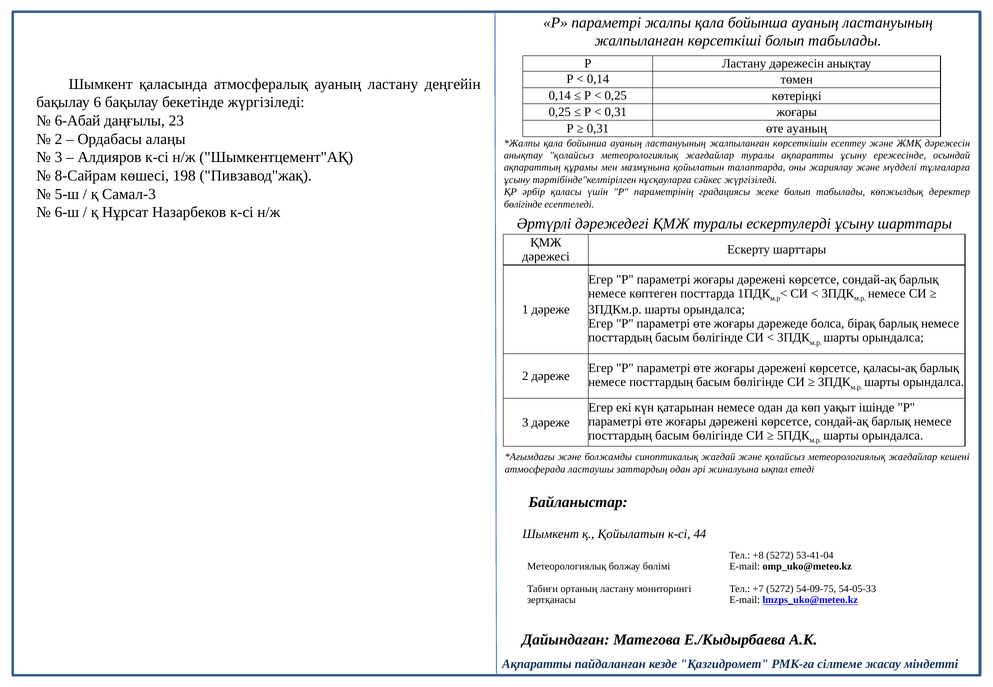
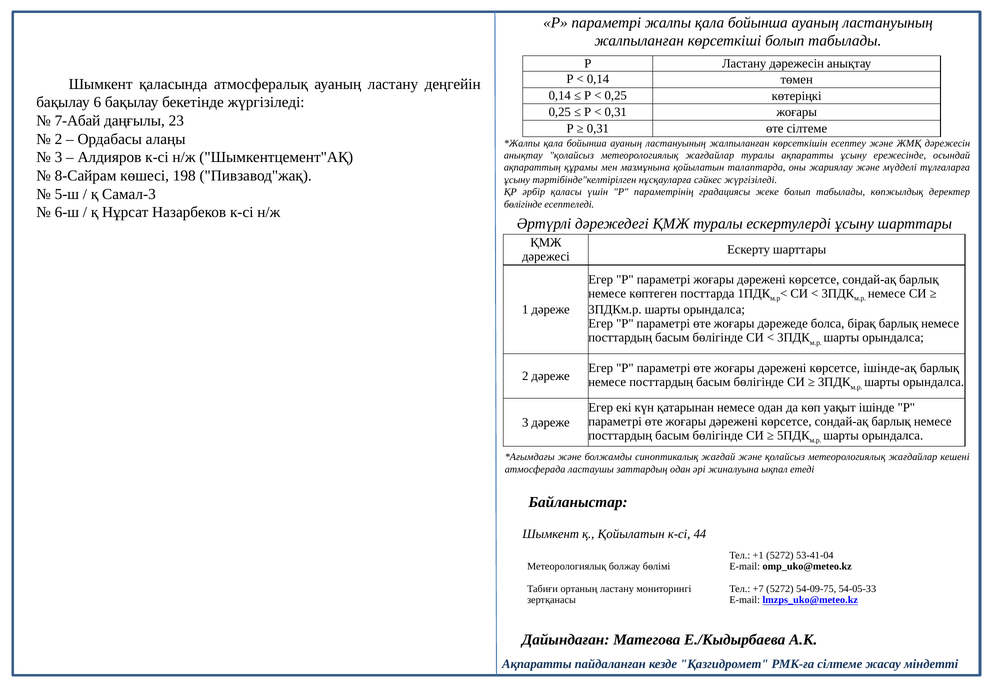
6-Абай: 6-Абай -> 7-Абай
өте ауаның: ауаның -> сілтеме
қаласы-ақ: қаласы-ақ -> ішінде-ақ
+8: +8 -> +1
